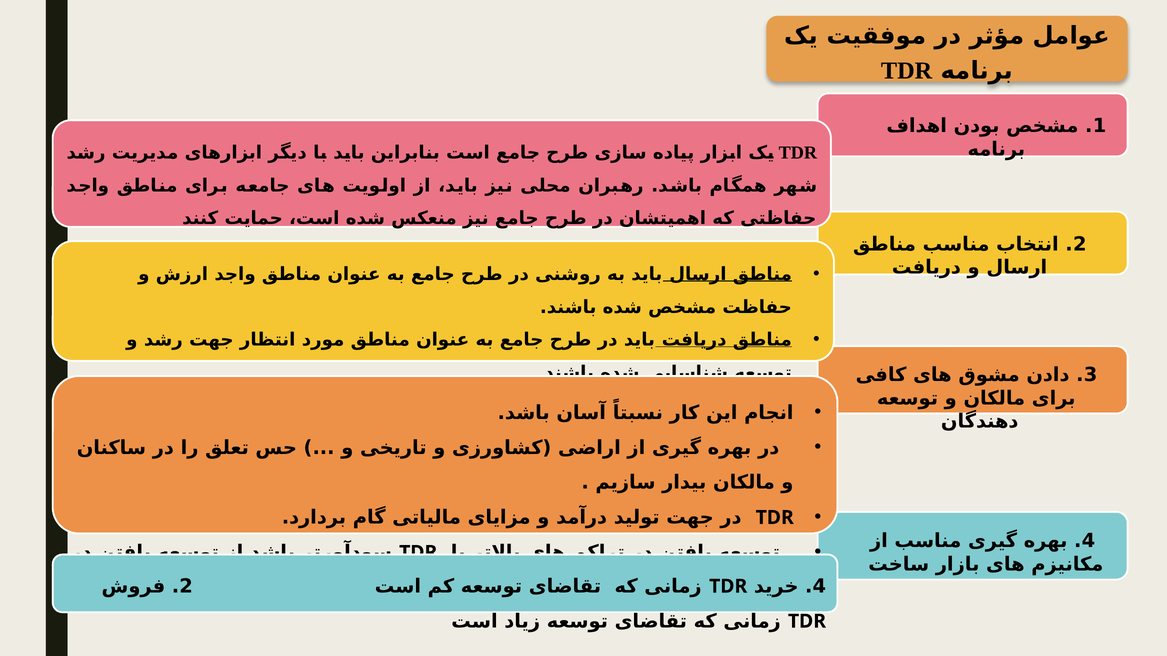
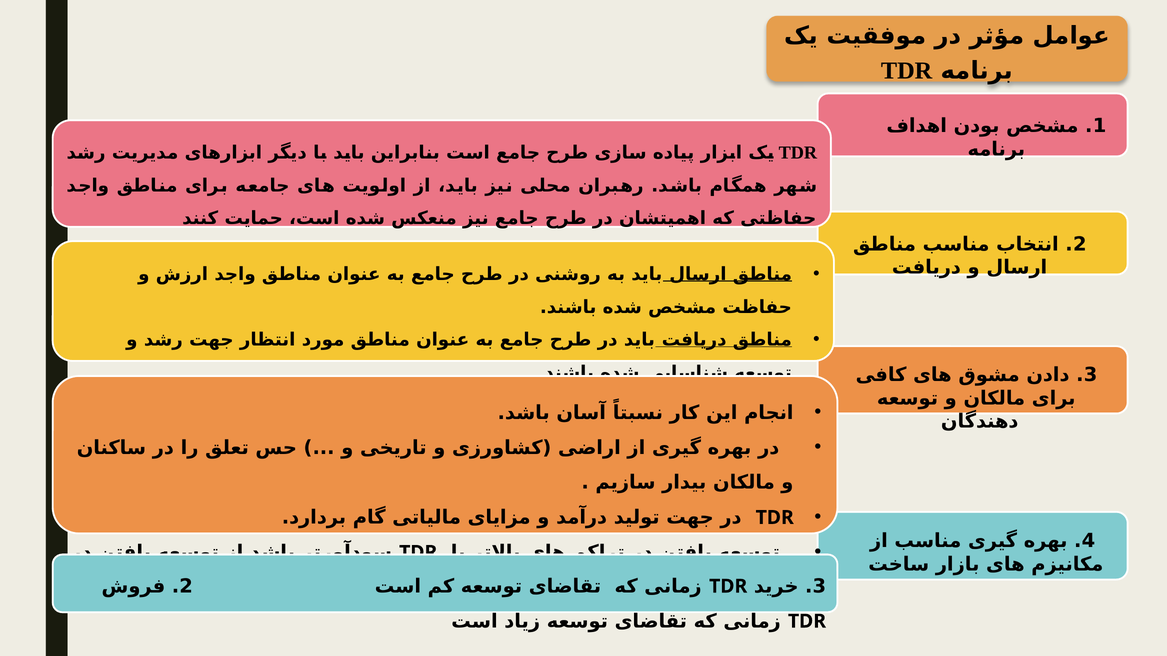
4 at (819, 587): 4 -> 3
